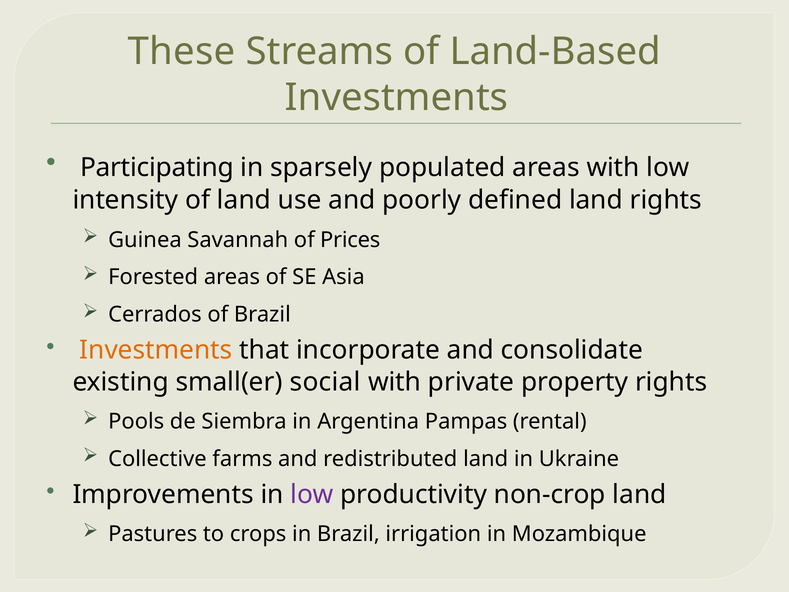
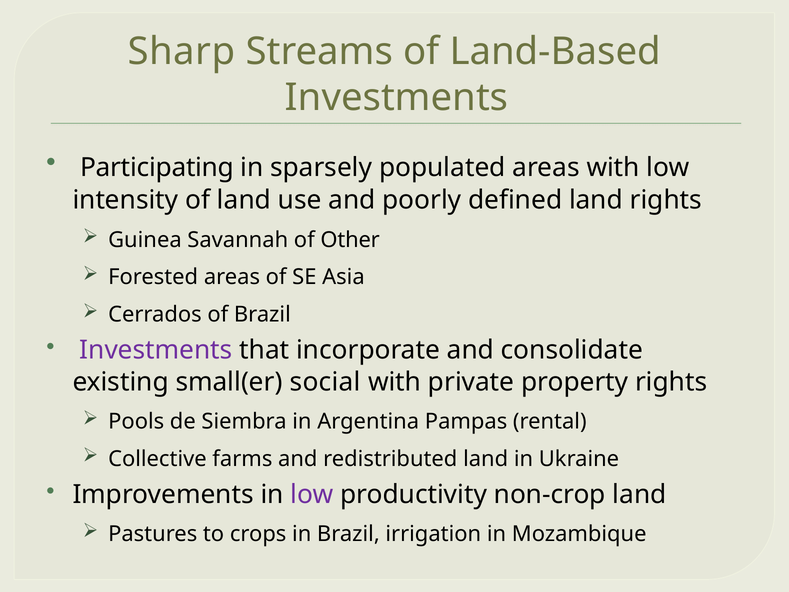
These: These -> Sharp
Prices: Prices -> Other
Investments at (156, 350) colour: orange -> purple
